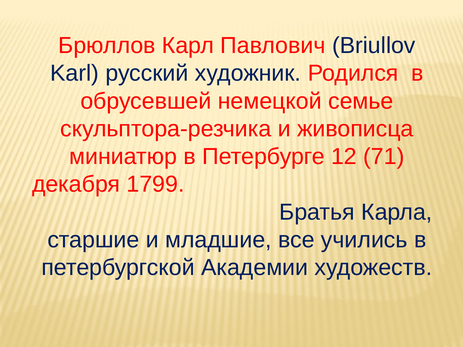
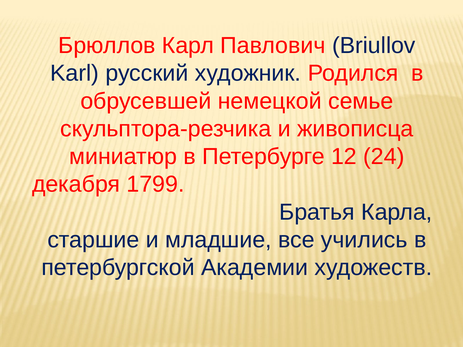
71: 71 -> 24
